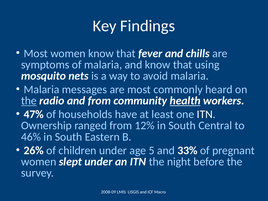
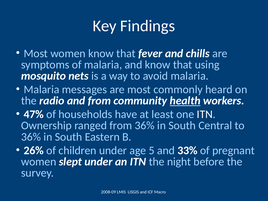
the at (29, 101) underline: present -> none
from 12%: 12% -> 36%
46% at (31, 137): 46% -> 36%
